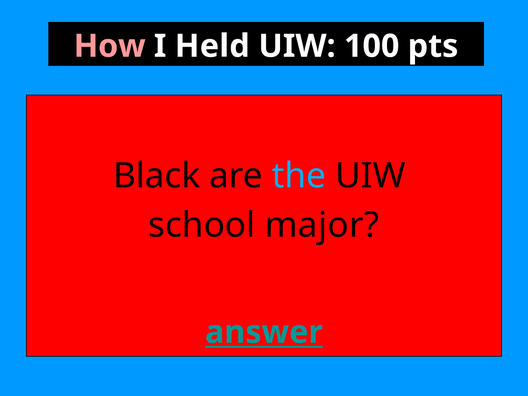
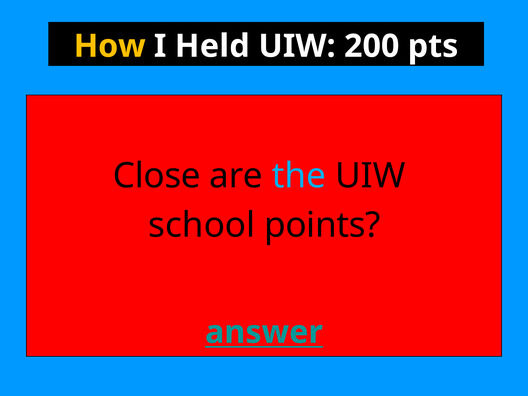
How colour: pink -> yellow
100: 100 -> 200
Black: Black -> Close
major: major -> points
